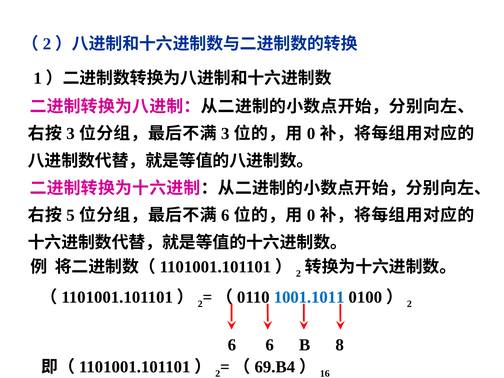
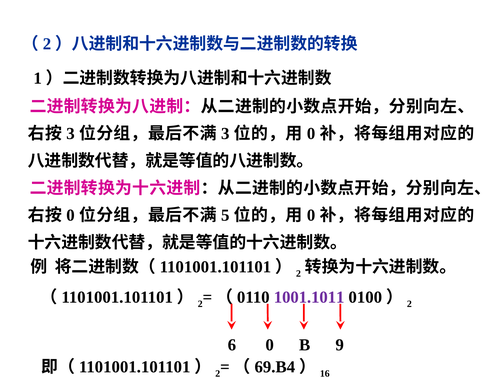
5 at (70, 215): 5 -> 0
6 at (225, 215): 6 -> 5
1001.1011 colour: blue -> purple
6 6: 6 -> 0
8: 8 -> 9
